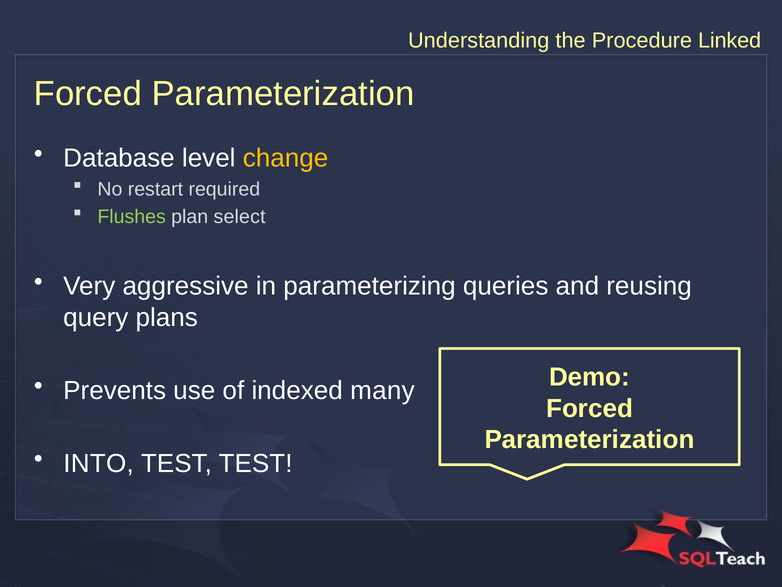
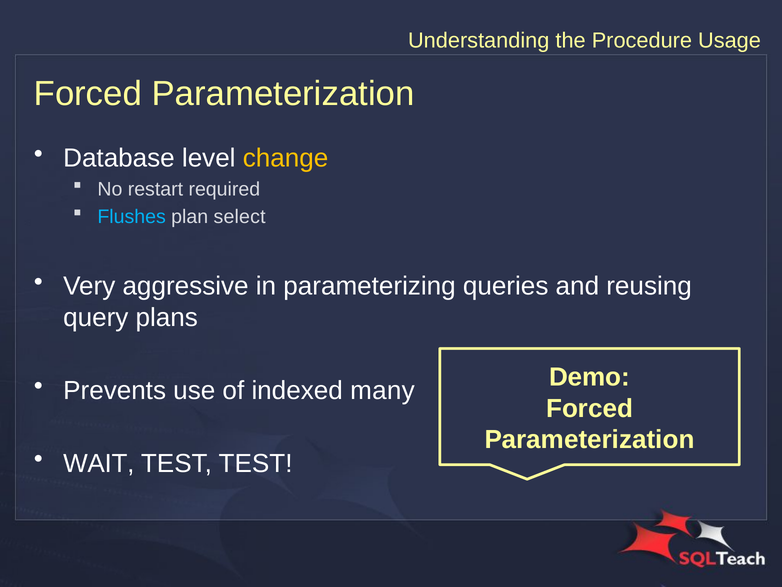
Linked: Linked -> Usage
Flushes colour: light green -> light blue
INTO: INTO -> WAIT
